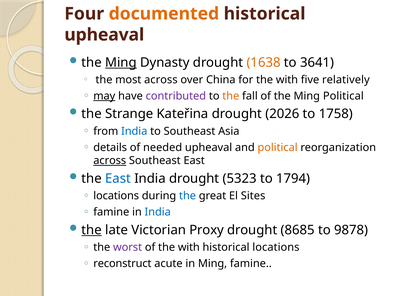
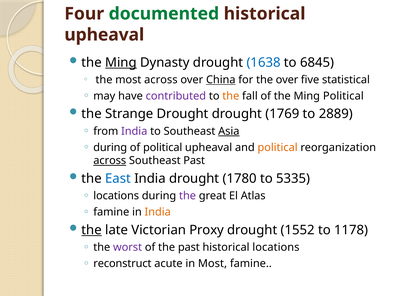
documented colour: orange -> green
1638 colour: orange -> blue
3641: 3641 -> 6845
China underline: none -> present
for the with: with -> over
relatively: relatively -> statistical
may underline: present -> none
Strange Kateřina: Kateřina -> Drought
2026: 2026 -> 1769
1758: 1758 -> 2889
India at (134, 131) colour: blue -> purple
Asia underline: none -> present
details at (110, 147): details -> during
of needed: needed -> political
Southeast East: East -> Past
5323: 5323 -> 1780
1794: 1794 -> 5335
the at (188, 196) colour: blue -> purple
Sites: Sites -> Atlas
India at (158, 212) colour: blue -> orange
8685: 8685 -> 1552
9878: 9878 -> 1178
of the with: with -> past
in Ming: Ming -> Most
